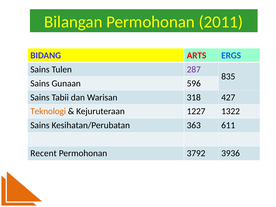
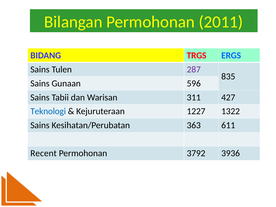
ARTS: ARTS -> TRGS
318: 318 -> 311
Teknologi colour: orange -> blue
